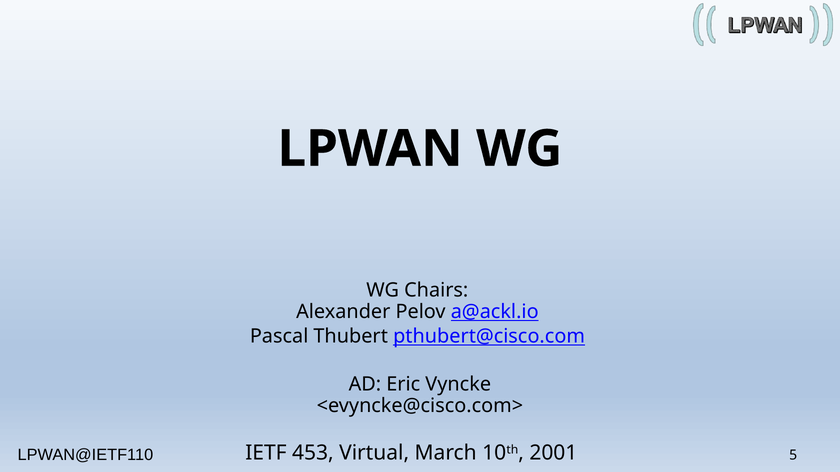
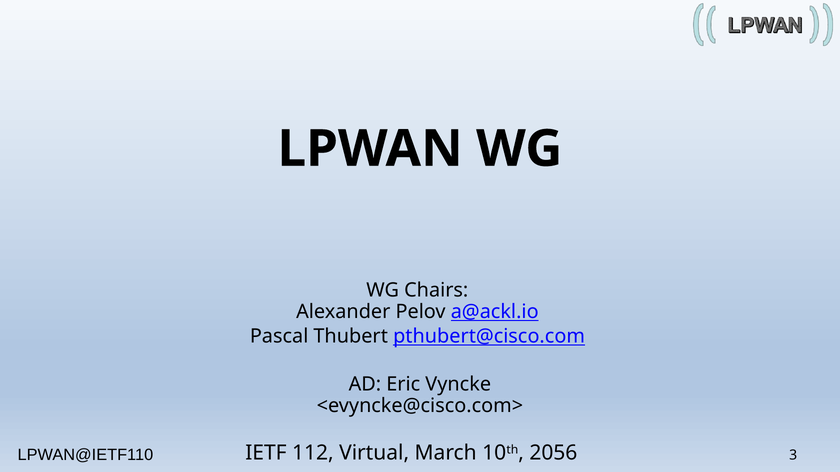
453: 453 -> 112
2001: 2001 -> 2056
5: 5 -> 3
